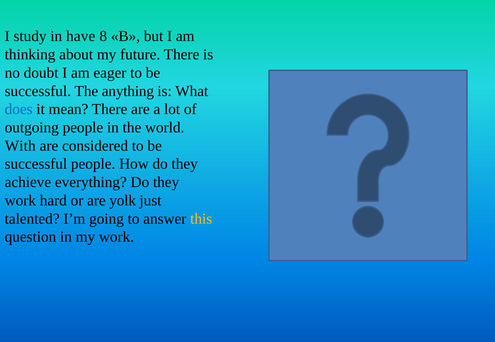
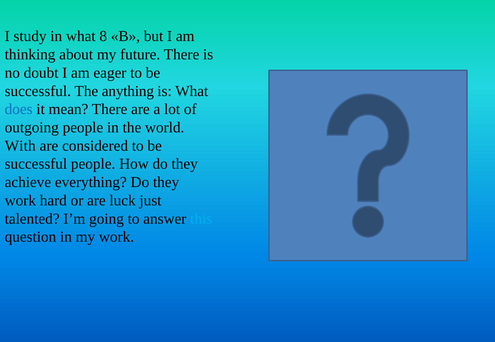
in have: have -> what
yolk: yolk -> luck
this colour: yellow -> light blue
